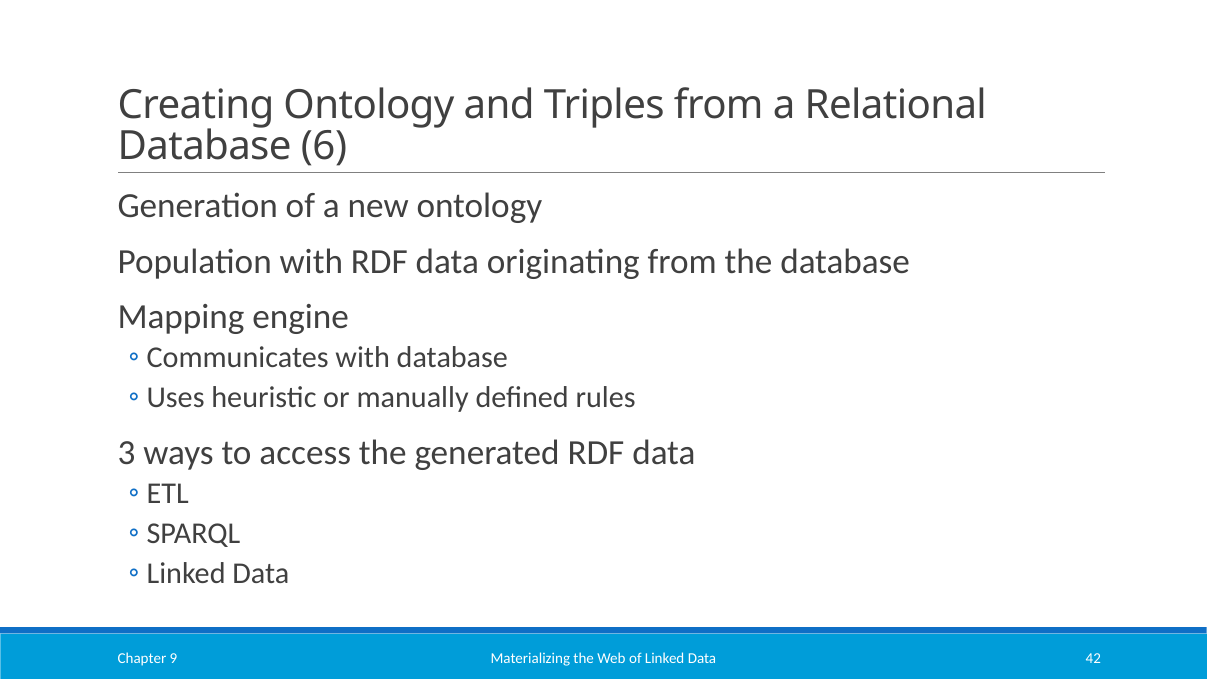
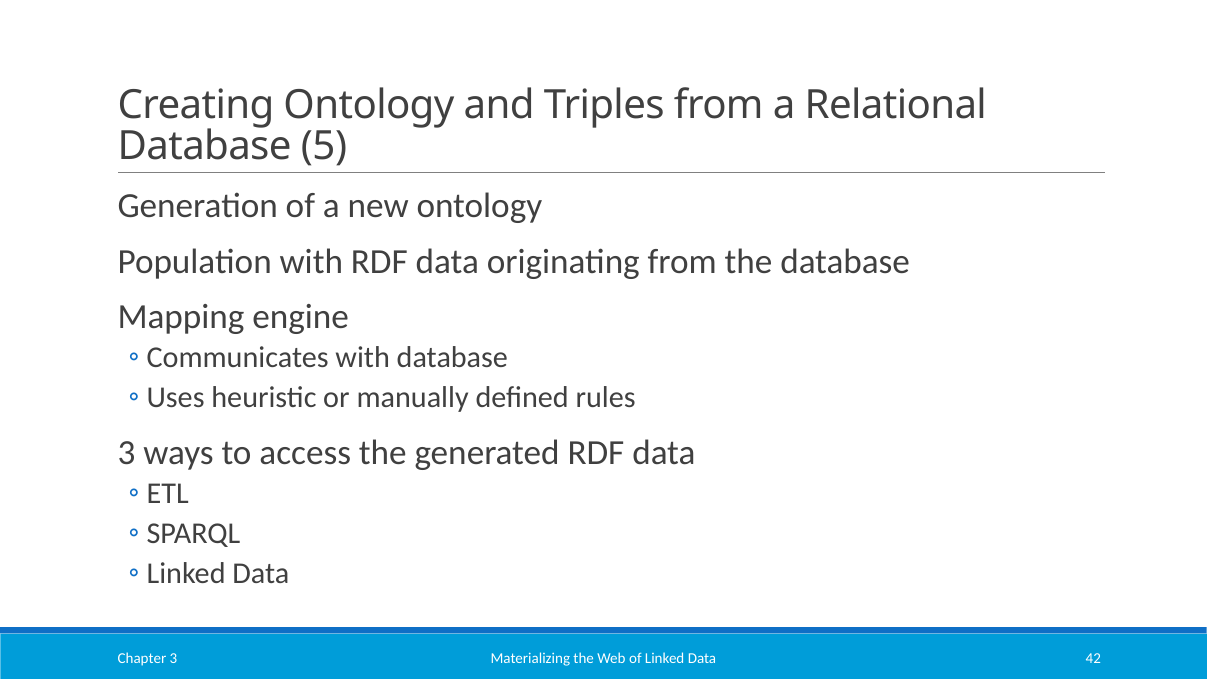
6: 6 -> 5
Chapter 9: 9 -> 3
